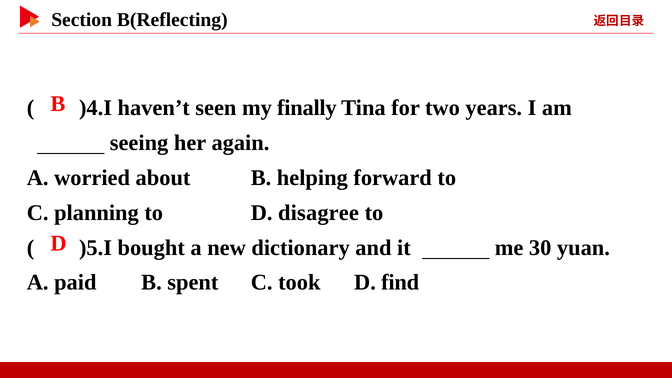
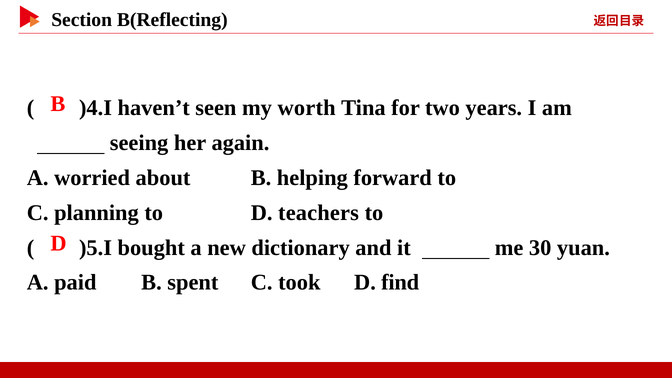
finally: finally -> worth
disagree: disagree -> teachers
